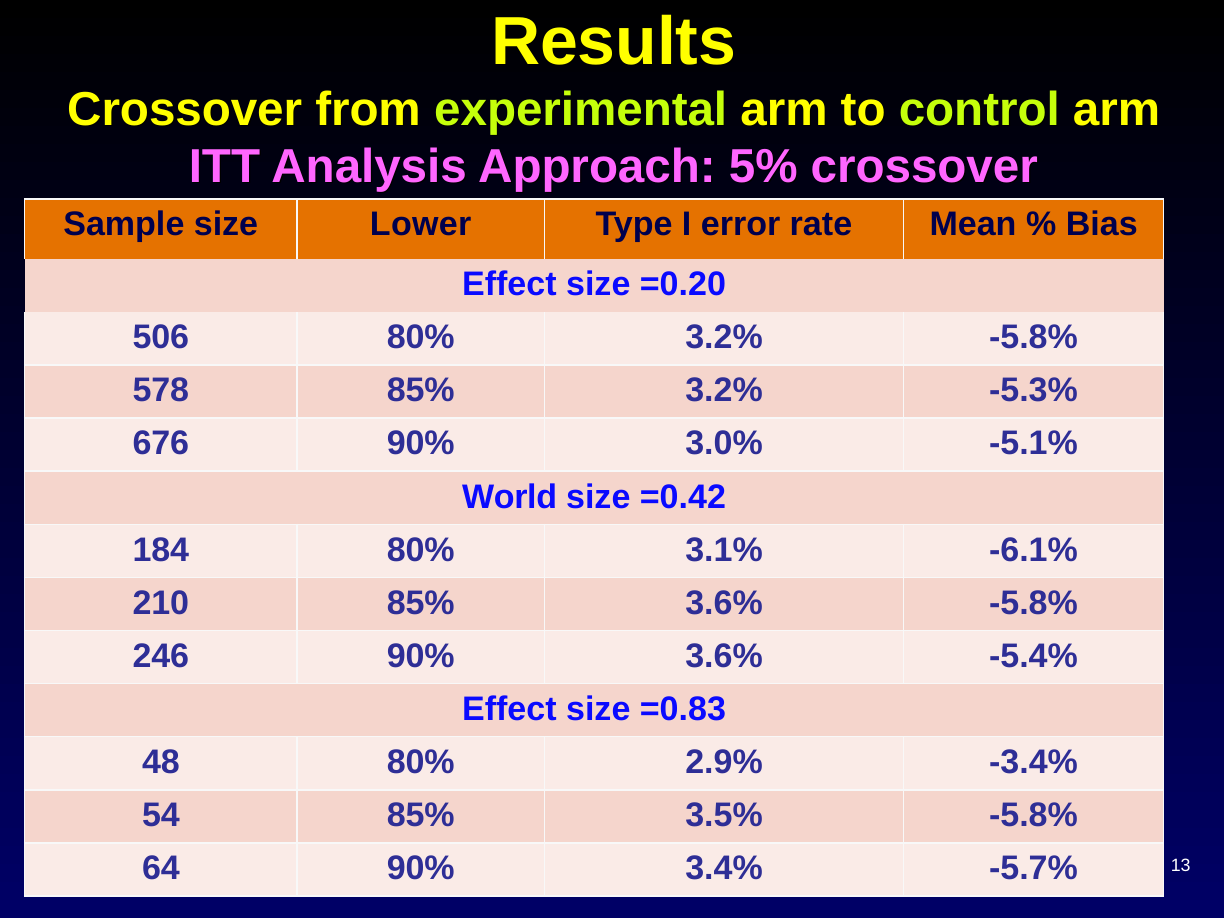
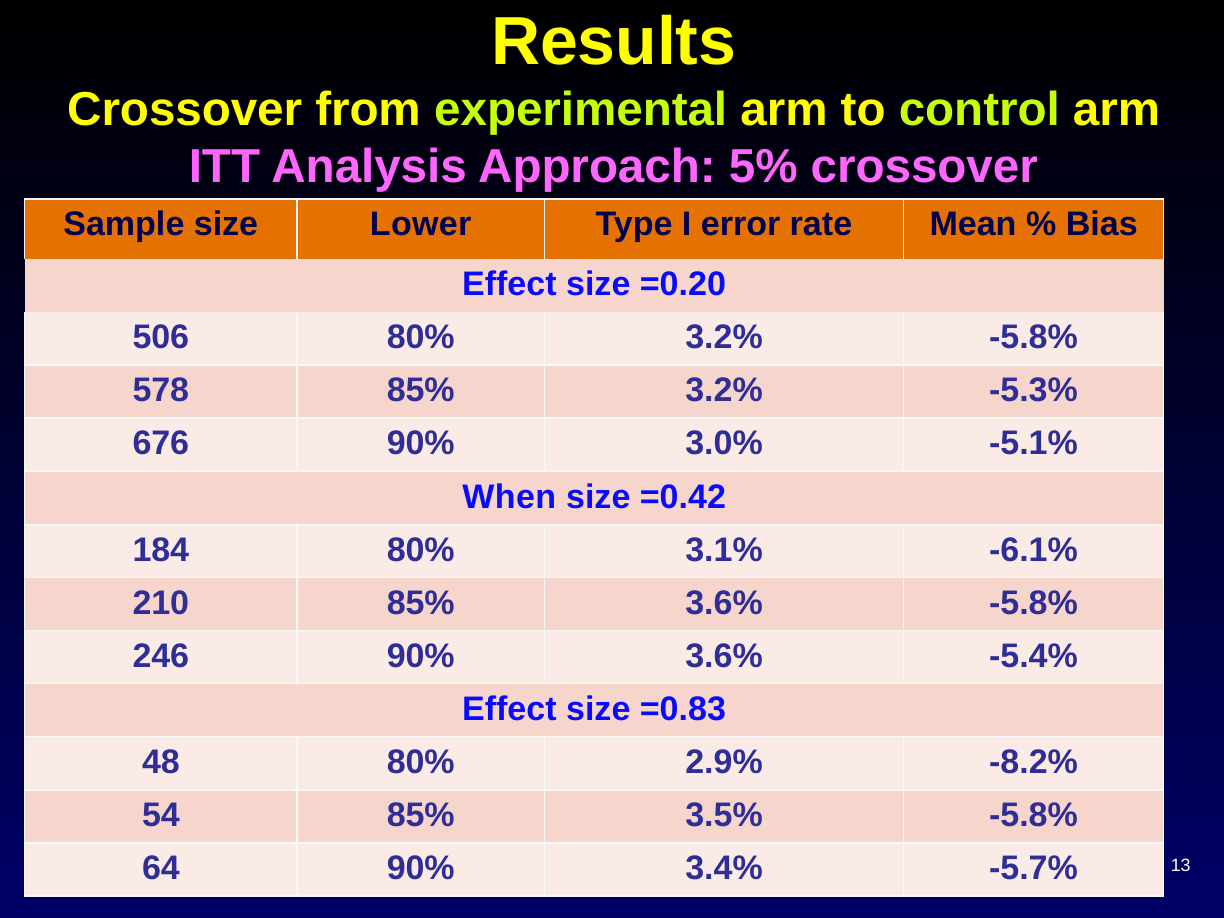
World: World -> When
-3.4%: -3.4% -> -8.2%
